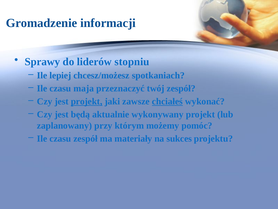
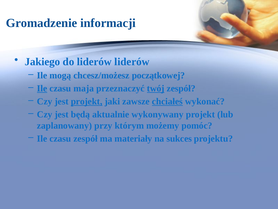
Sprawy: Sprawy -> Jakiego
liderów stopniu: stopniu -> liderów
lepiej: lepiej -> mogą
spotkaniach: spotkaniach -> początkowej
Ile at (42, 88) underline: none -> present
twój underline: none -> present
